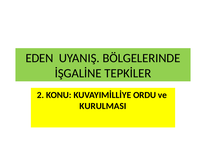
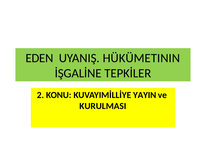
BÖLGELERINDE: BÖLGELERINDE -> HÜKÜMETININ
ORDU: ORDU -> YAYIN
